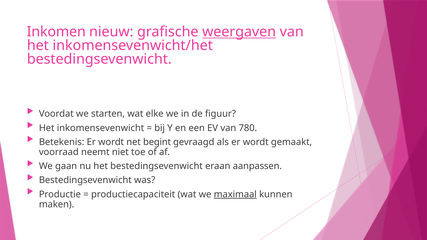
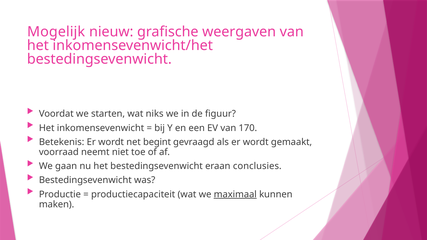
Inkomen: Inkomen -> Mogelijk
weergaven underline: present -> none
elke: elke -> niks
780: 780 -> 170
aanpassen: aanpassen -> conclusies
